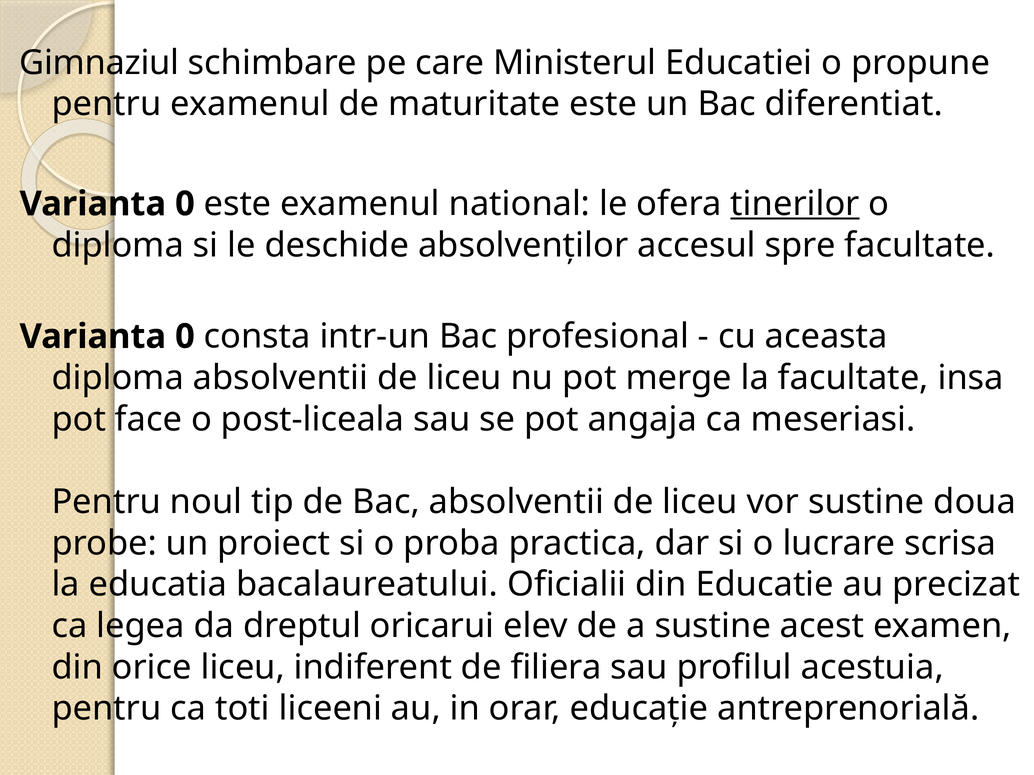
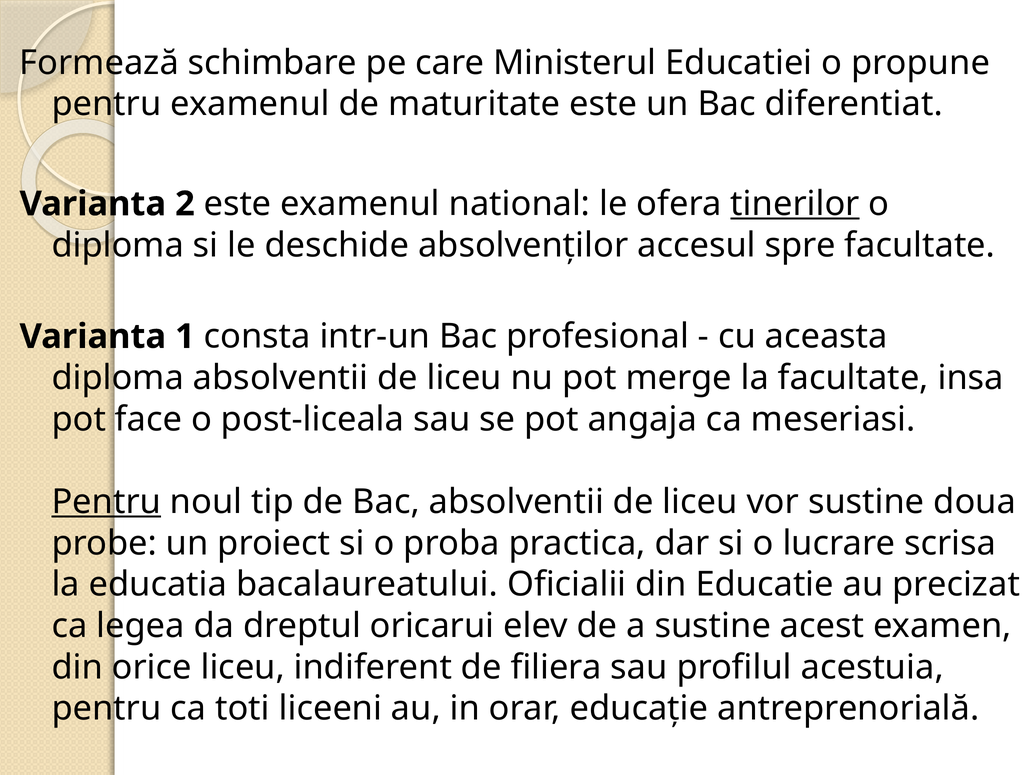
Gimnaziul: Gimnaziul -> Formează
0 at (185, 204): 0 -> 2
0 at (185, 337): 0 -> 1
Pentru at (106, 502) underline: none -> present
